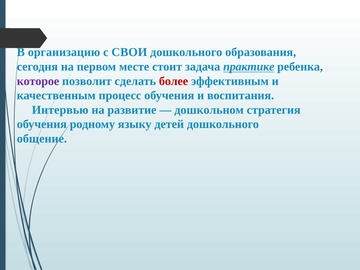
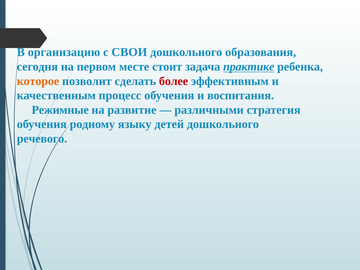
которое colour: purple -> orange
Интервью: Интервью -> Режимные
дошкольном: дошкольном -> различными
общение: общение -> речевого
